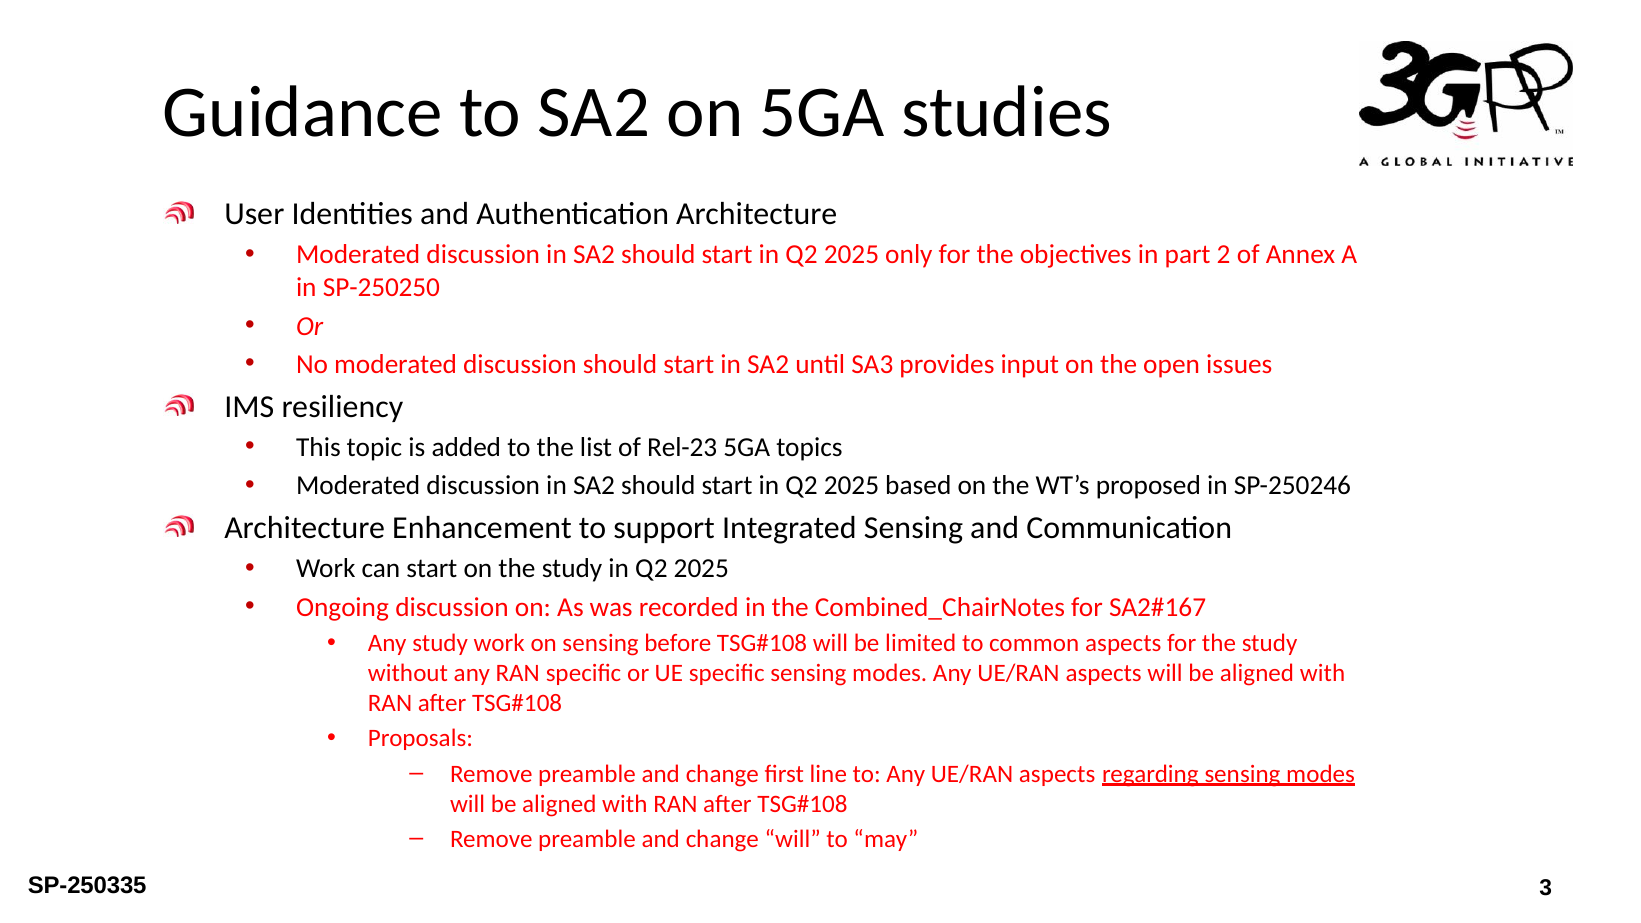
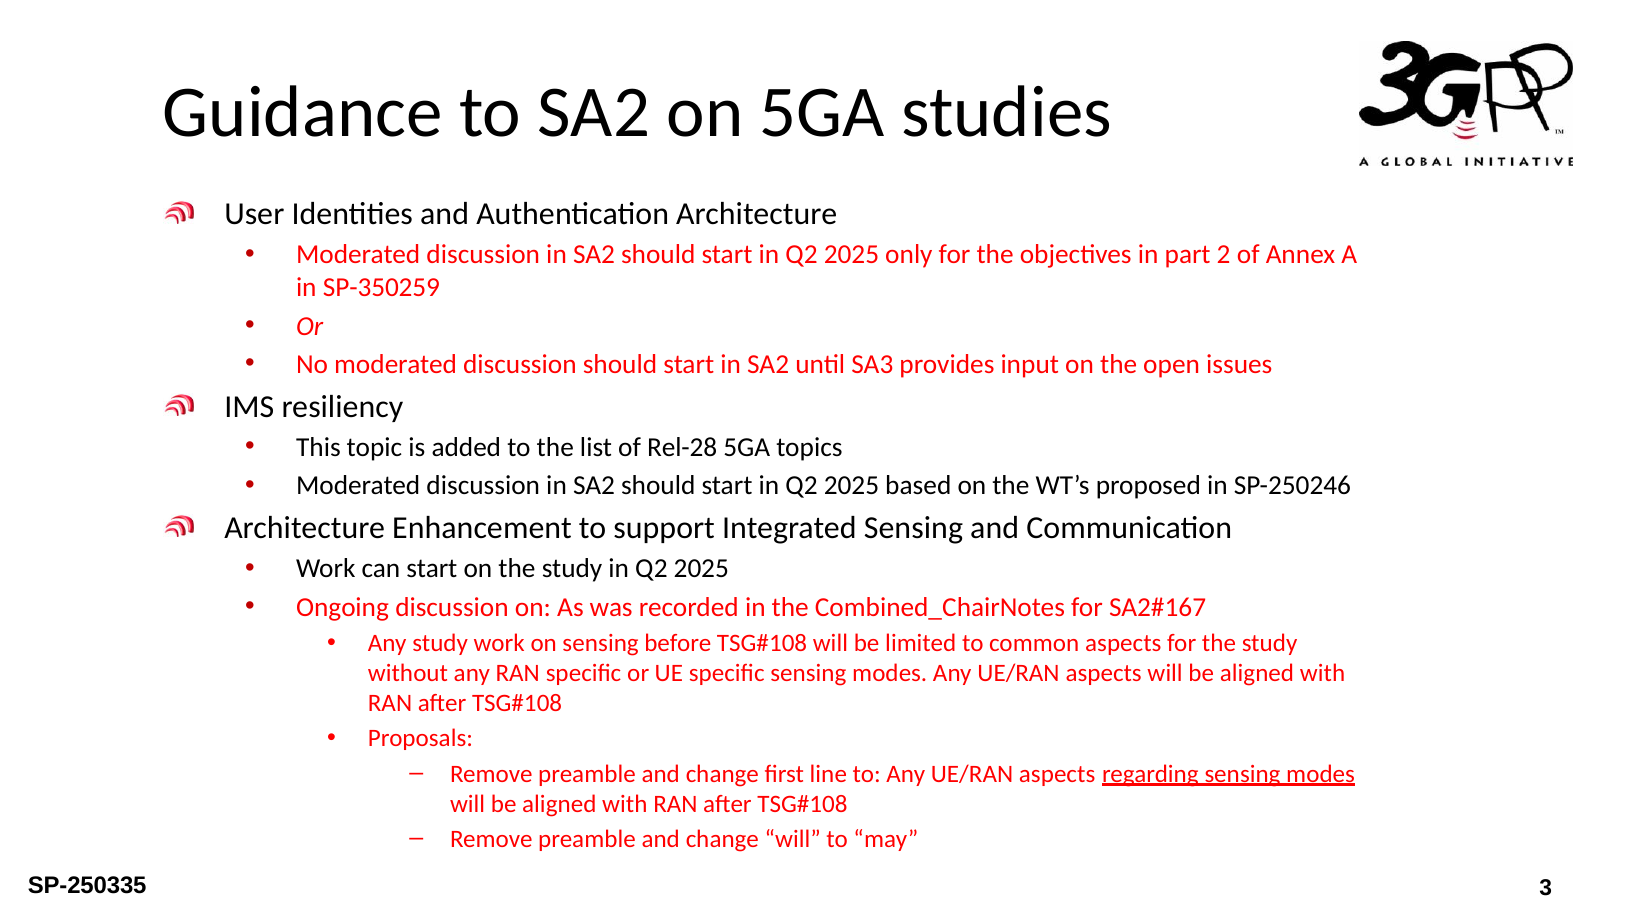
SP-250250: SP-250250 -> SP-350259
Rel-23: Rel-23 -> Rel-28
